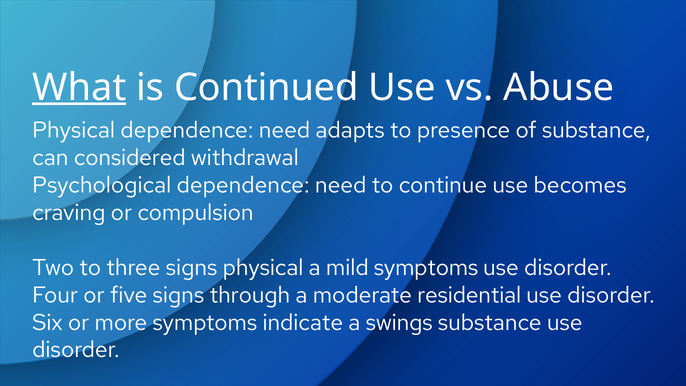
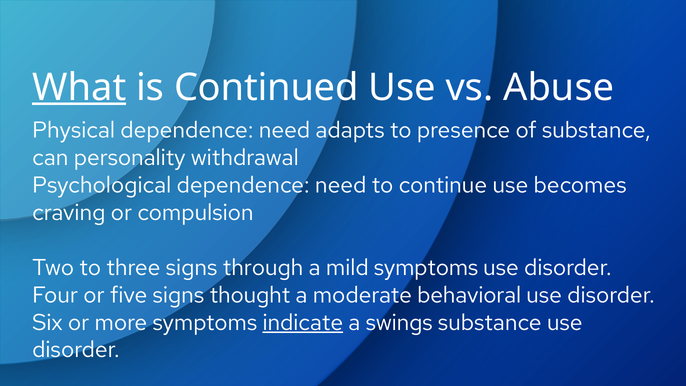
considered: considered -> personality
signs physical: physical -> through
through: through -> thought
residential: residential -> behavioral
indicate underline: none -> present
